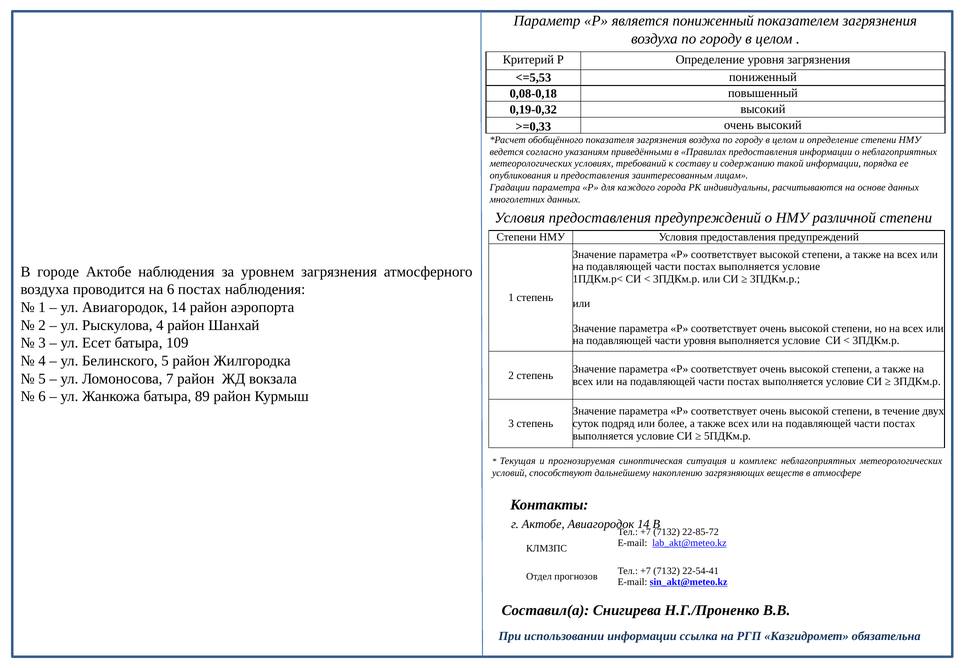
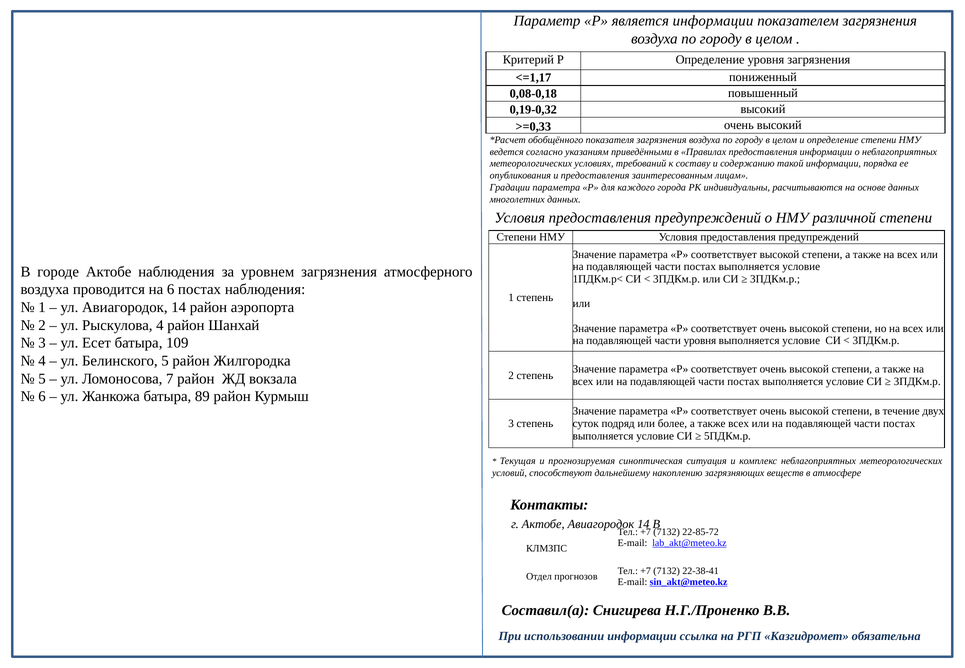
является пониженный: пониженный -> информации
<=5,53: <=5,53 -> <=1,17
22-54-41: 22-54-41 -> 22-38-41
